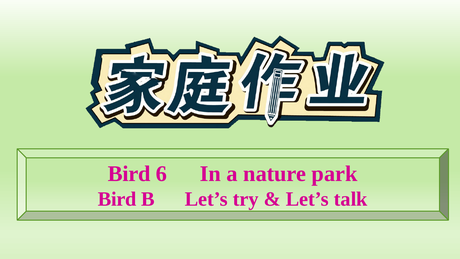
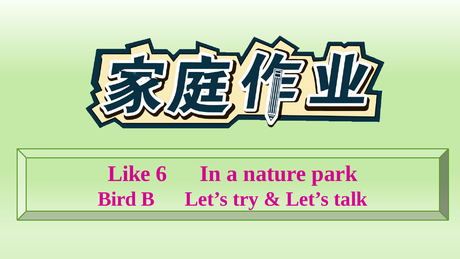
Bird at (129, 174): Bird -> Like
